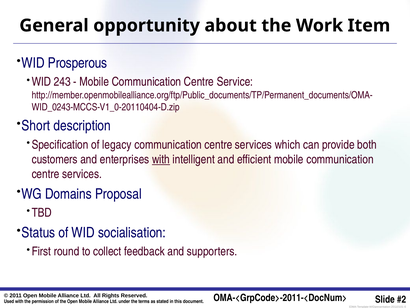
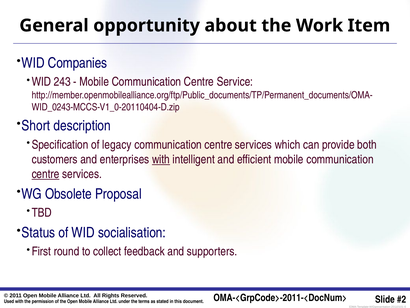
Prosperous: Prosperous -> Companies
centre at (46, 174) underline: none -> present
Domains: Domains -> Obsolete
